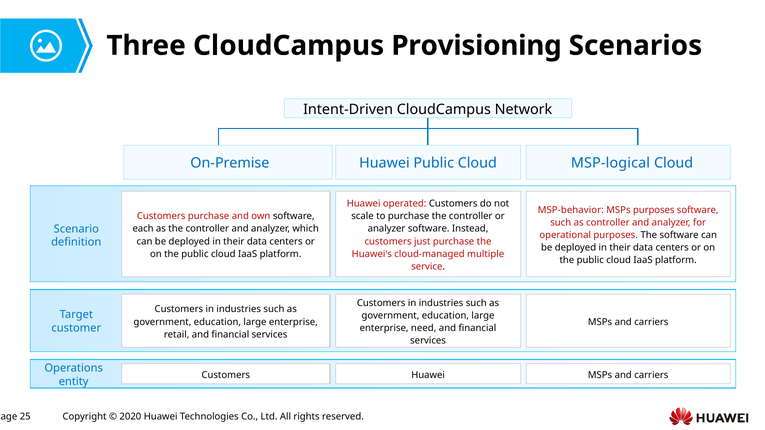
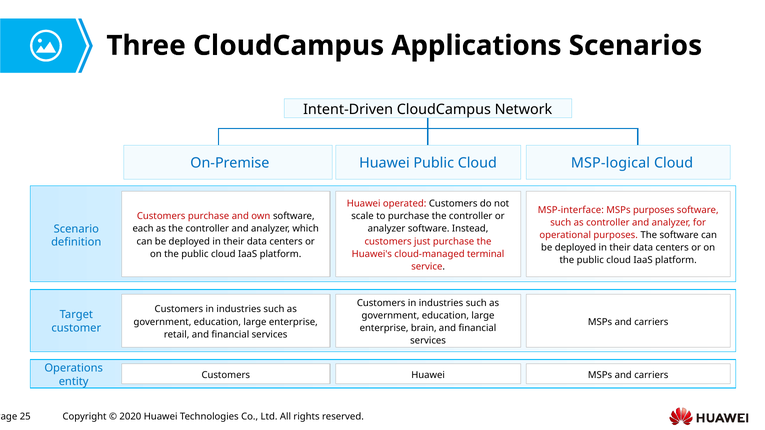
Provisioning: Provisioning -> Applications
MSP-behavior: MSP-behavior -> MSP-interface
multiple: multiple -> terminal
need: need -> brain
